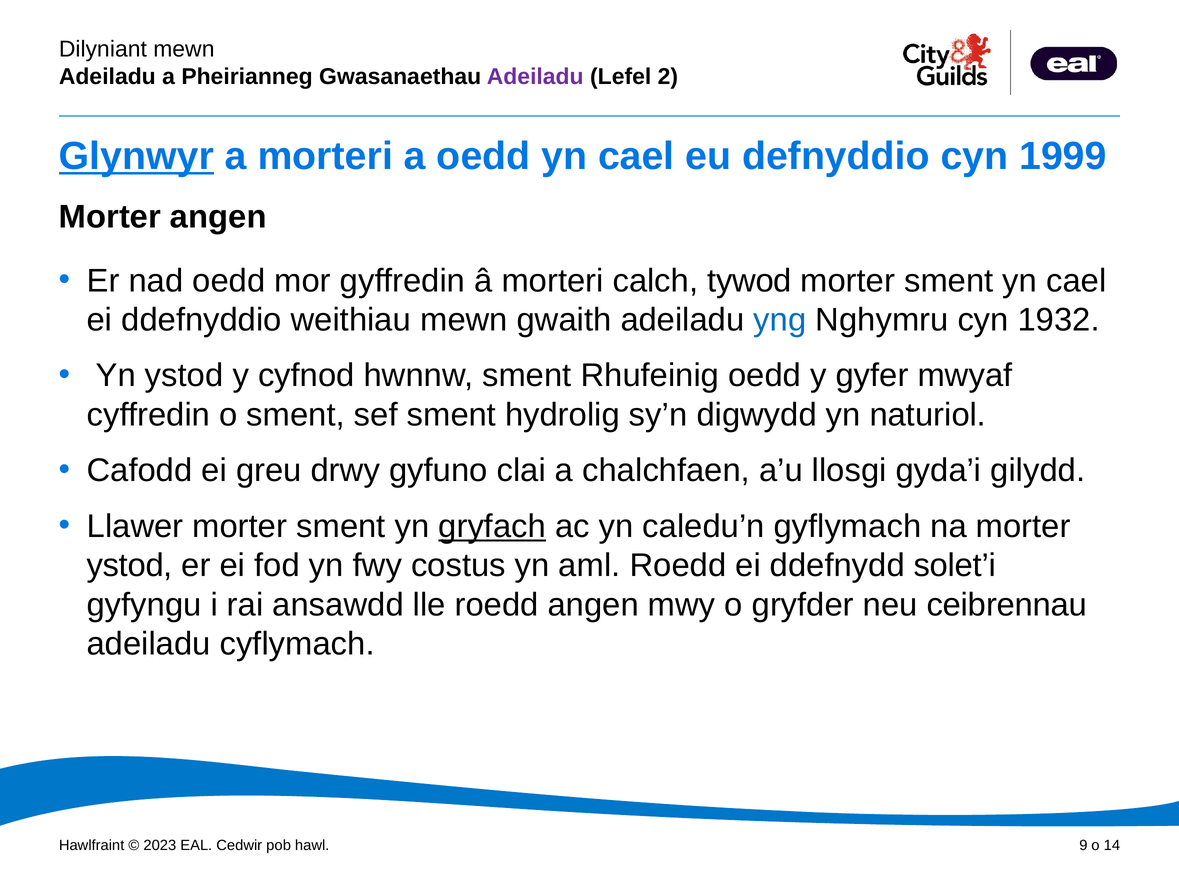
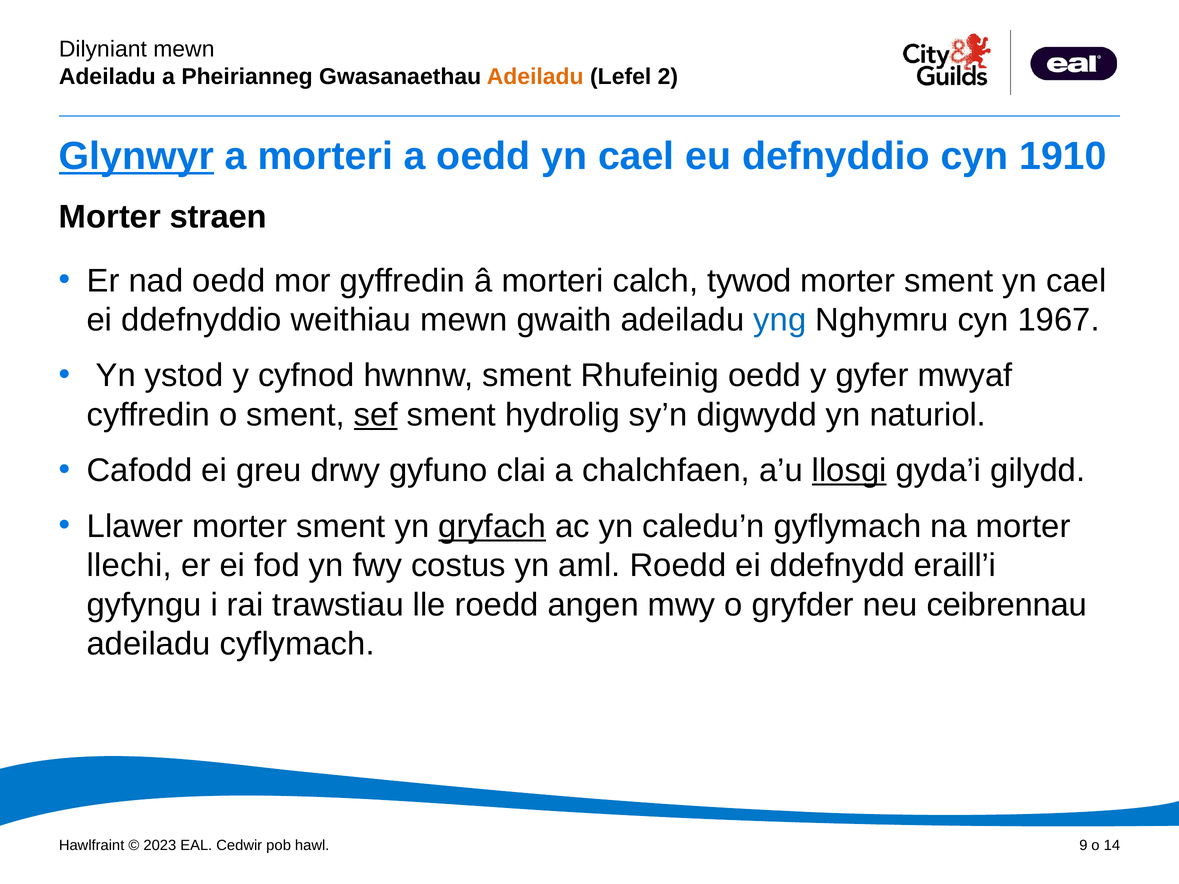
Adeiladu at (535, 77) colour: purple -> orange
1999: 1999 -> 1910
Morter angen: angen -> straen
1932: 1932 -> 1967
sef underline: none -> present
llosgi underline: none -> present
ystod at (130, 566): ystod -> llechi
solet’i: solet’i -> eraill’i
ansawdd: ansawdd -> trawstiau
